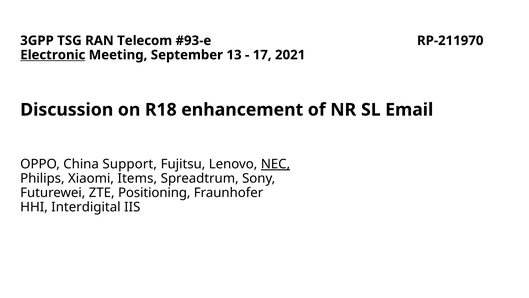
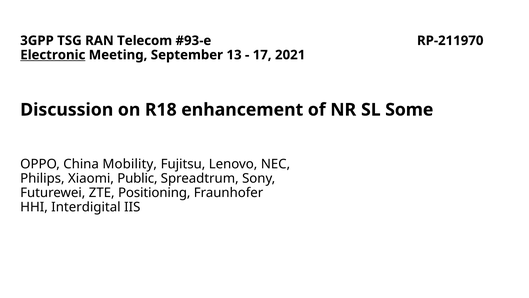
Email: Email -> Some
Support: Support -> Mobility
NEC underline: present -> none
Items: Items -> Public
